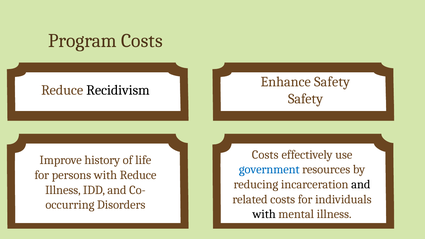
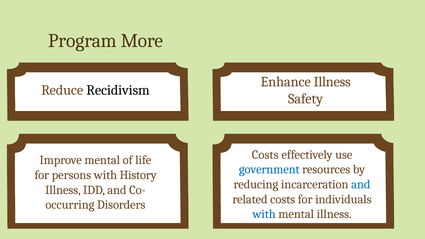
Program Costs: Costs -> More
Enhance Safety: Safety -> Illness
Improve history: history -> mental
with Reduce: Reduce -> History
and at (361, 184) colour: black -> blue
with at (264, 214) colour: black -> blue
